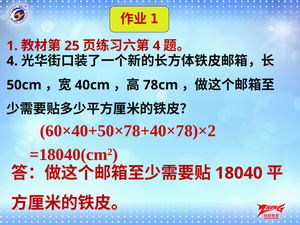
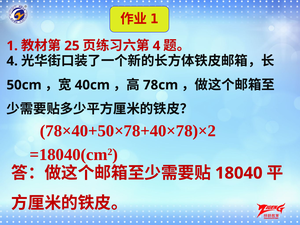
60×40+50×78+40×78)×2: 60×40+50×78+40×78)×2 -> 78×40+50×78+40×78)×2
